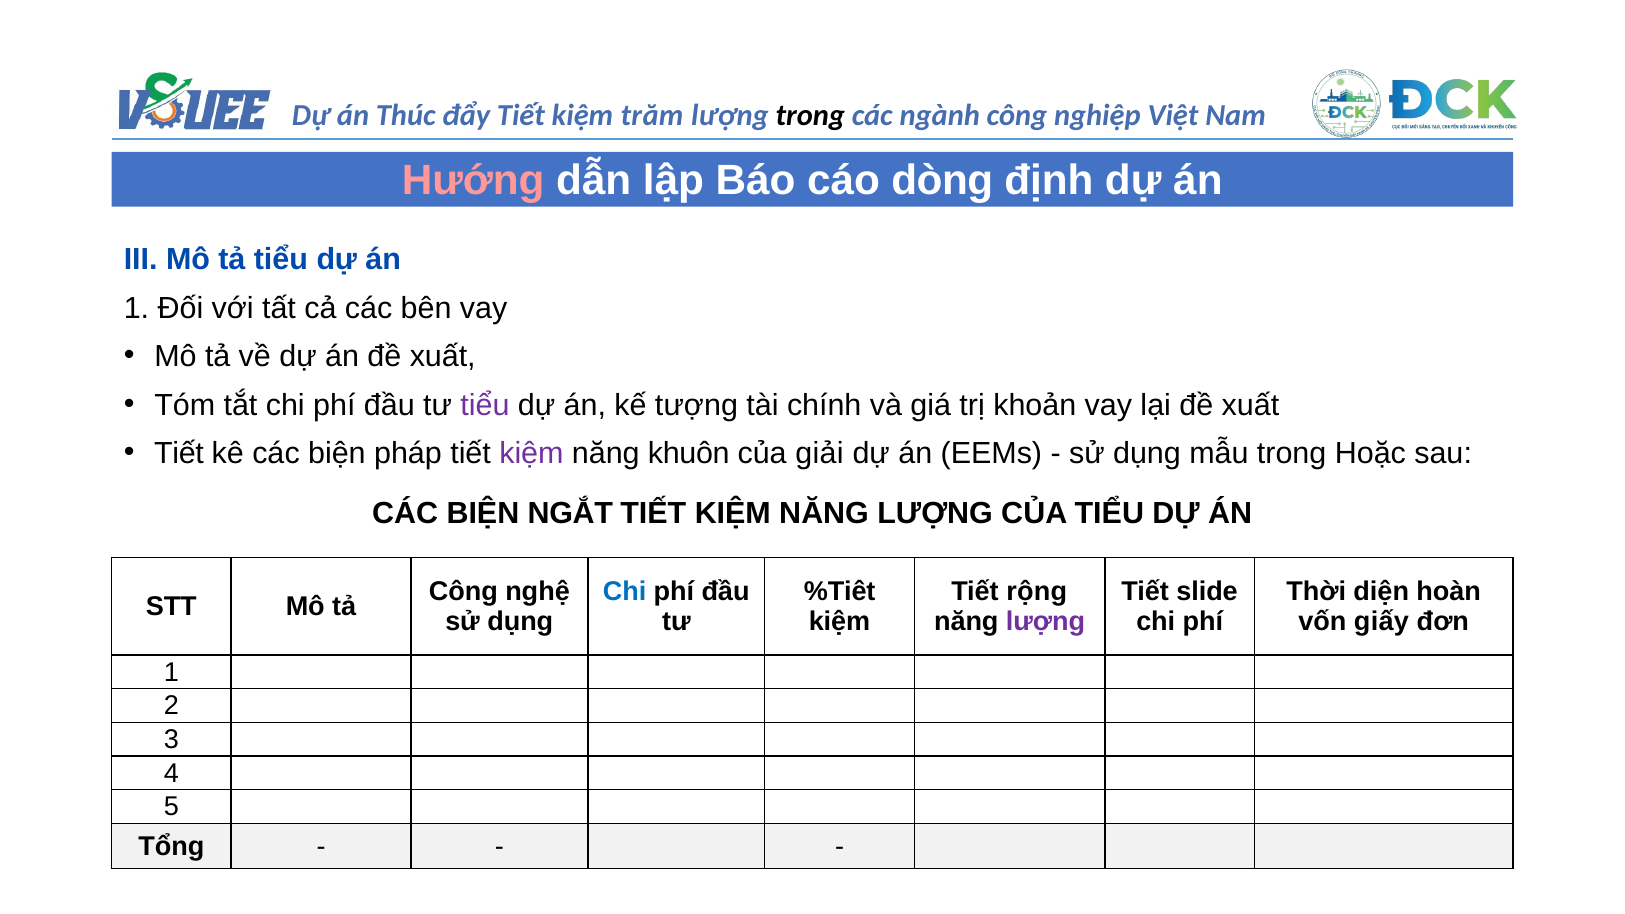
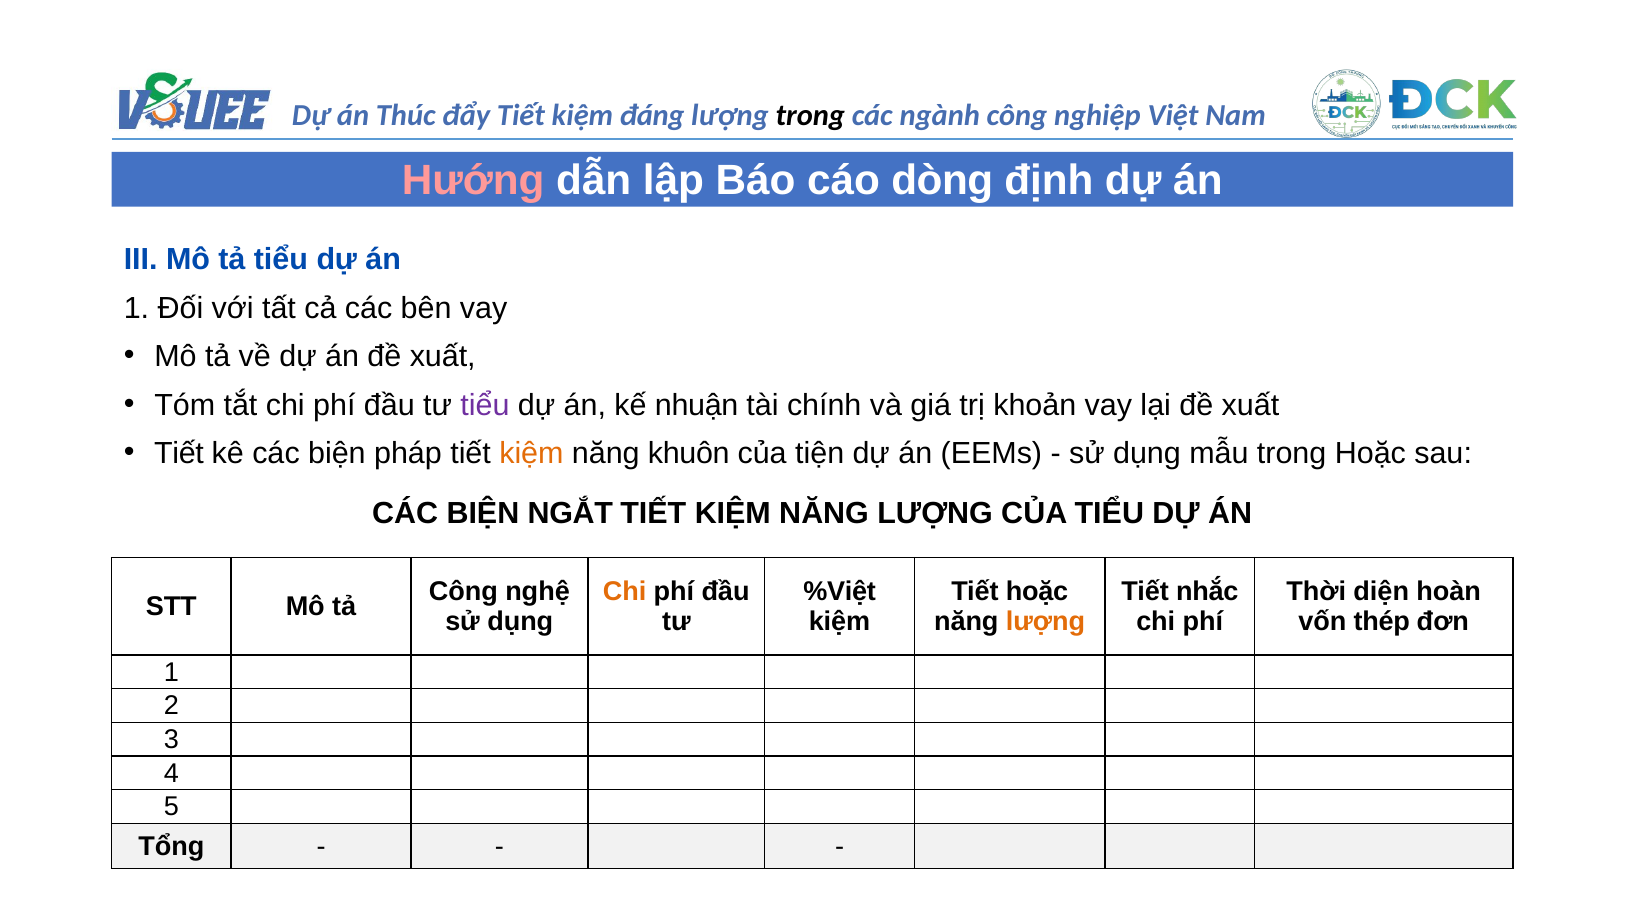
trăm: trăm -> đáng
tượng: tượng -> nhuận
kiệm at (531, 453) colour: purple -> orange
giải: giải -> tiện
Chi at (625, 592) colour: blue -> orange
%Tiêt: %Tiêt -> %Việt
Tiết rộng: rộng -> hoặc
slide: slide -> nhắc
lượng at (1046, 622) colour: purple -> orange
giấy: giấy -> thép
